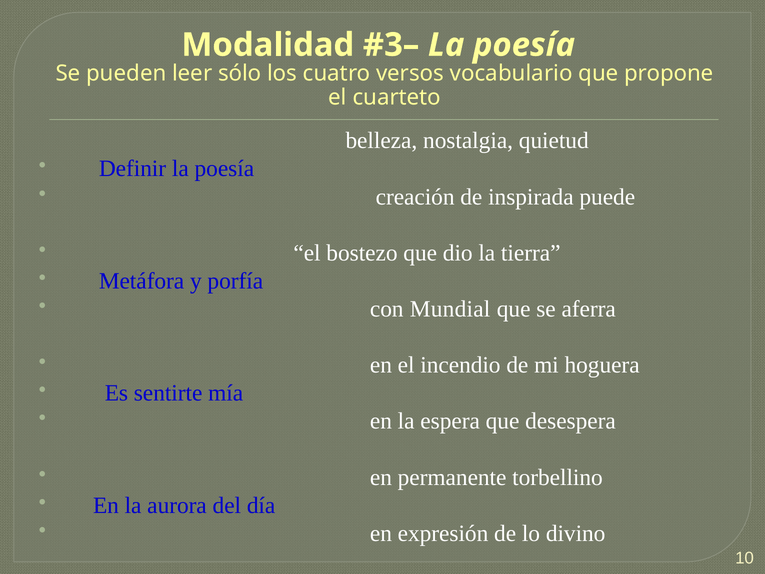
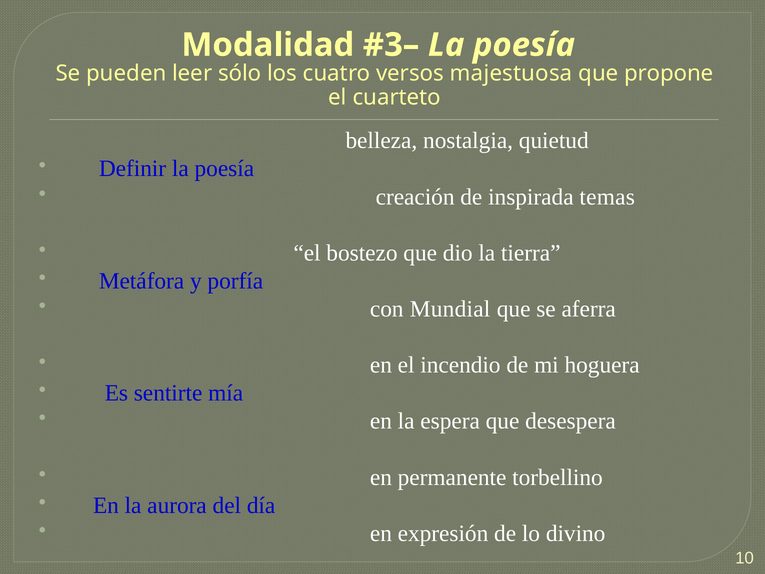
vocabulario: vocabulario -> majestuosa
puede: puede -> temas
